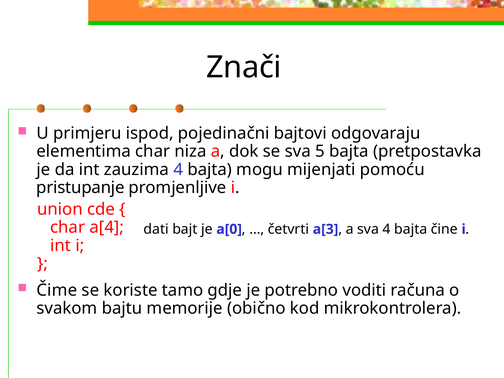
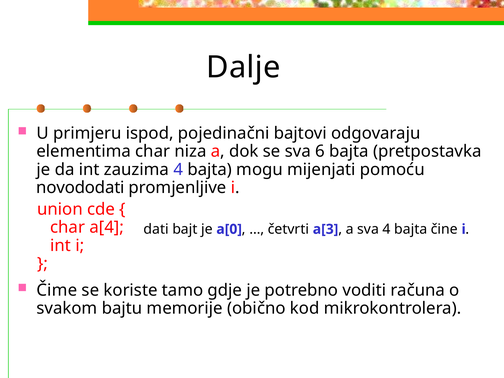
Znači: Znači -> Dalje
5: 5 -> 6
pristupanje: pristupanje -> novododati
